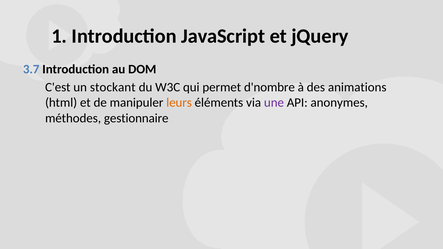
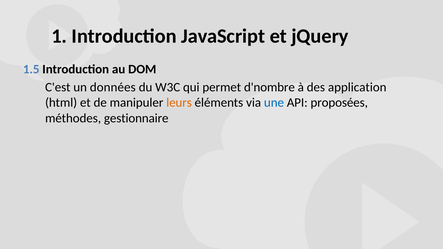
3.7: 3.7 -> 1.5
stockant: stockant -> données
animations: animations -> application
une colour: purple -> blue
anonymes: anonymes -> proposées
